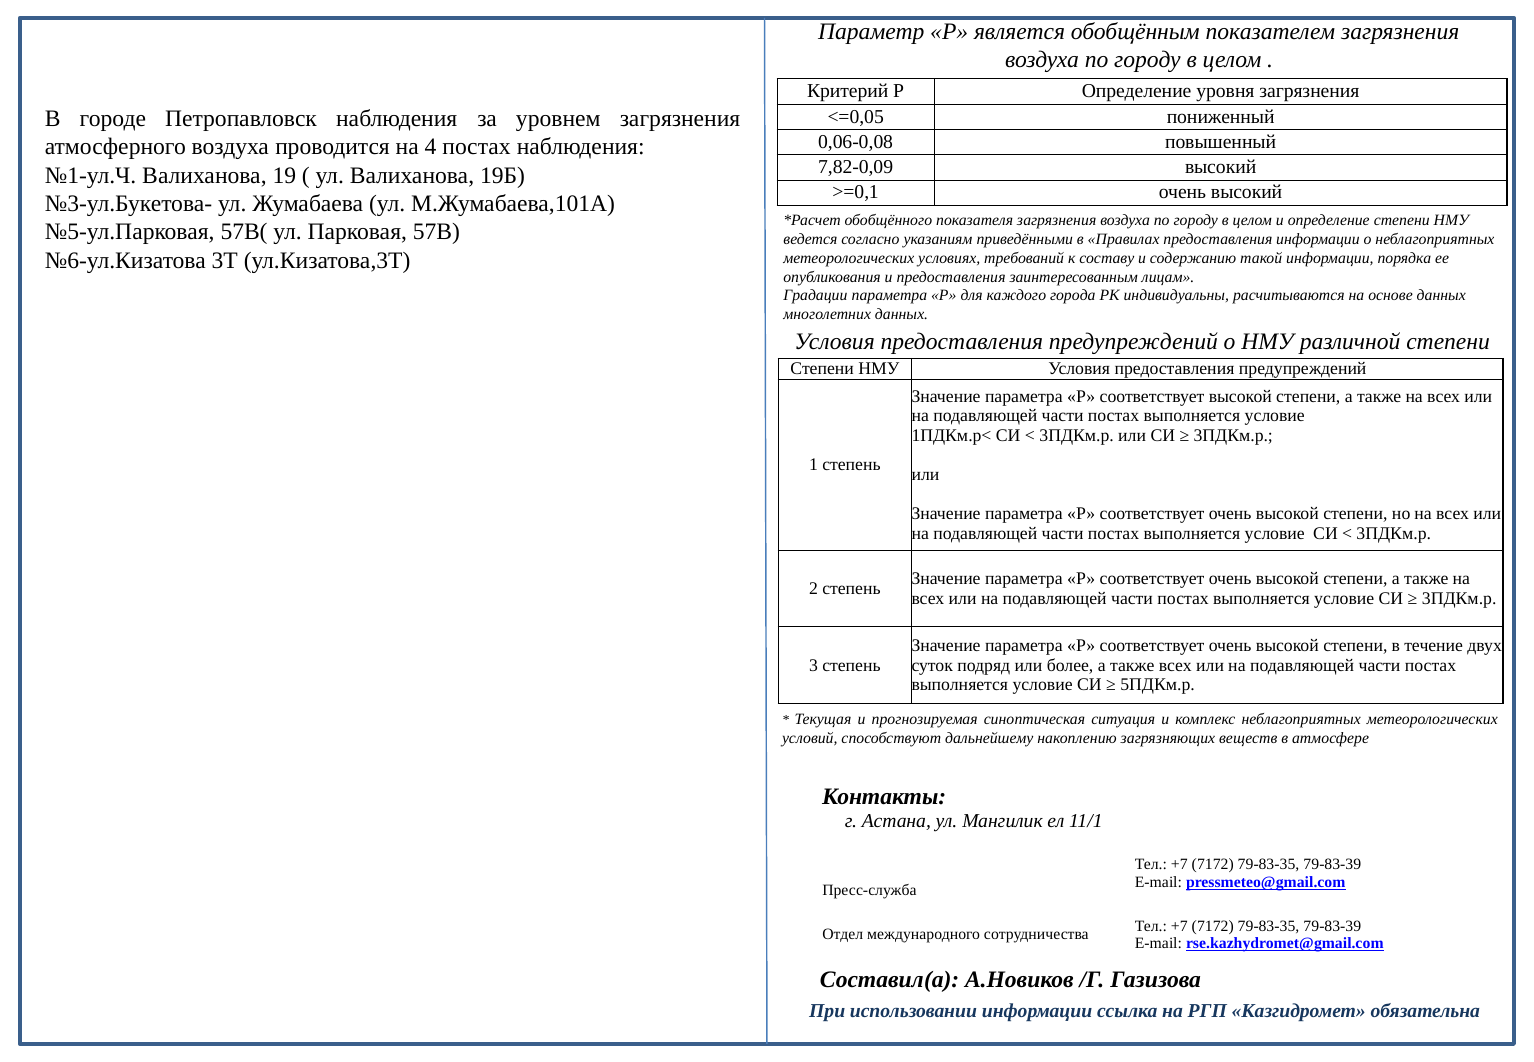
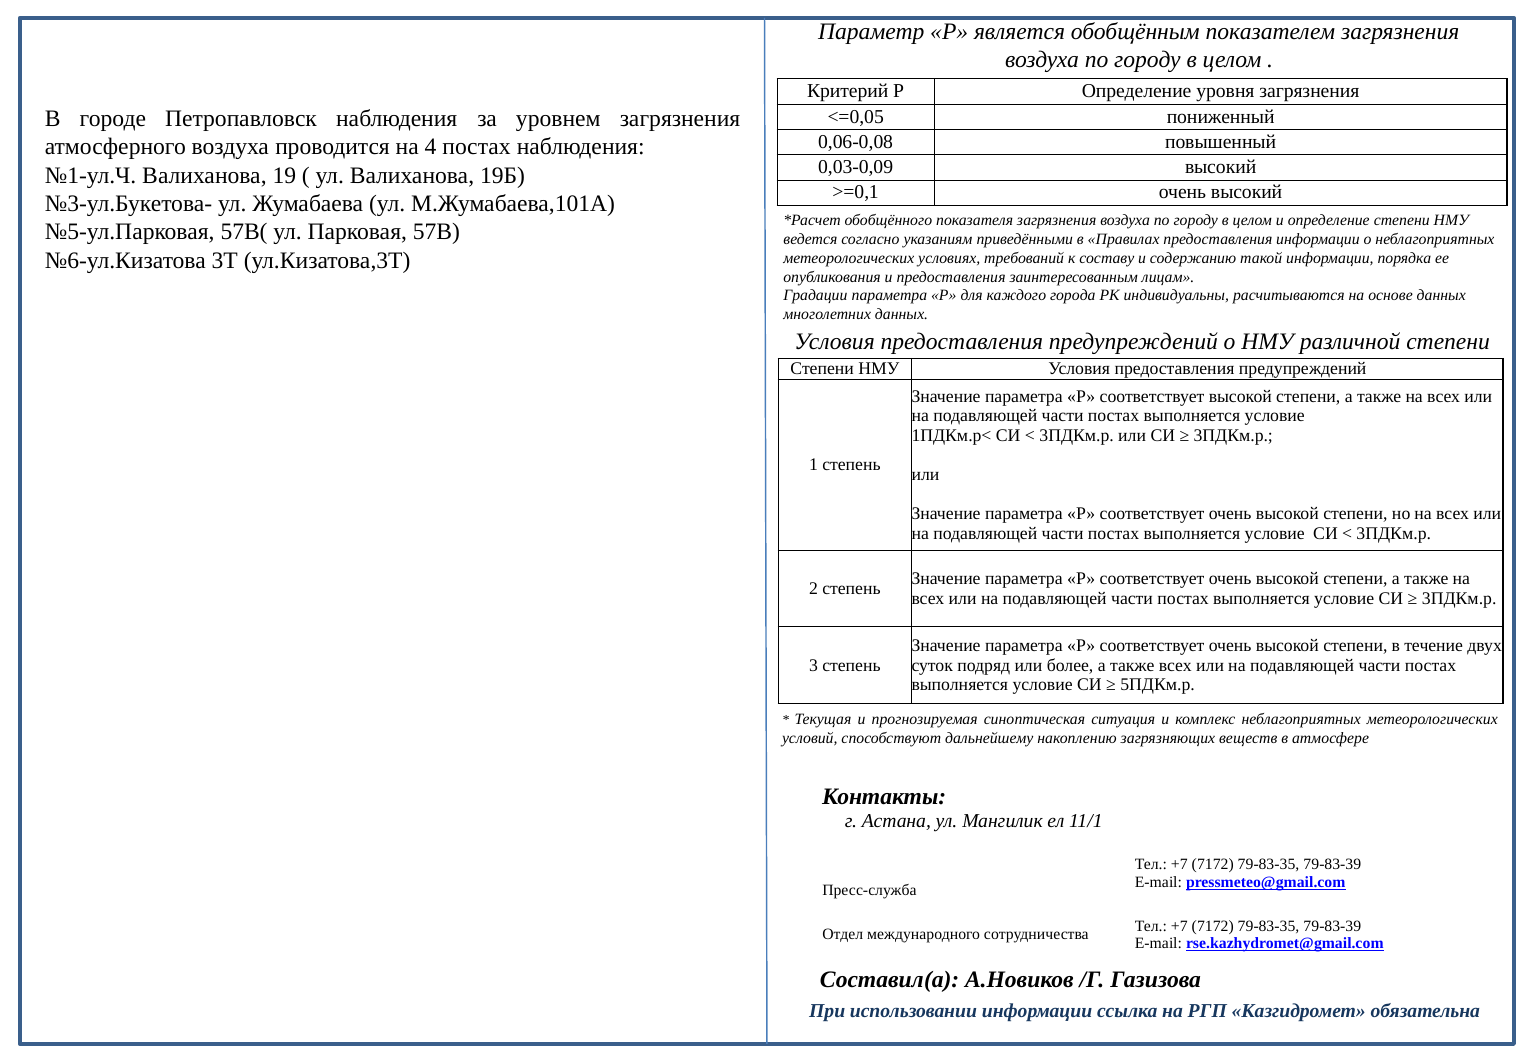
7,82-0,09: 7,82-0,09 -> 0,03-0,09
